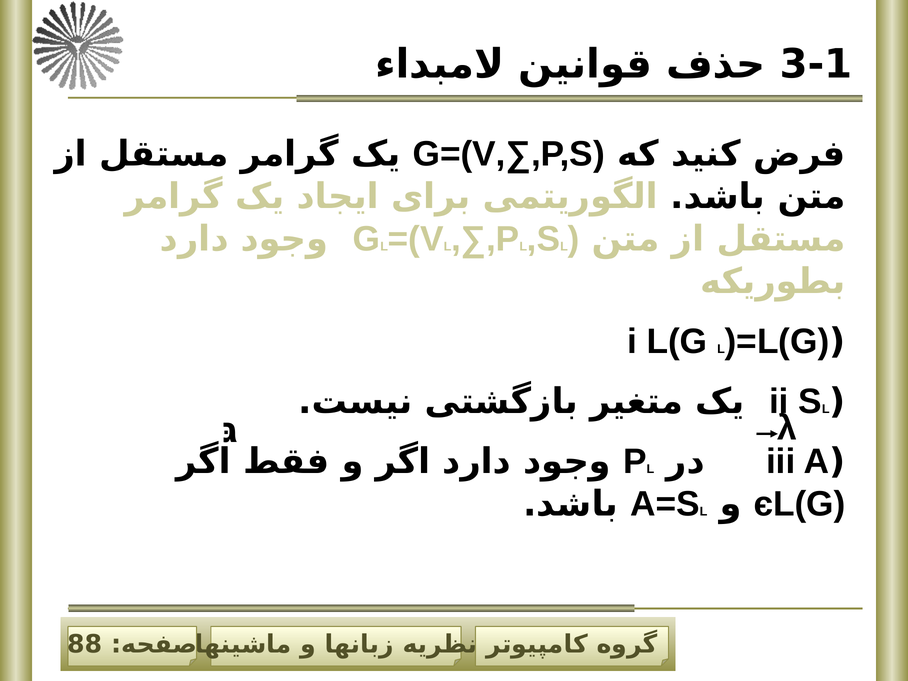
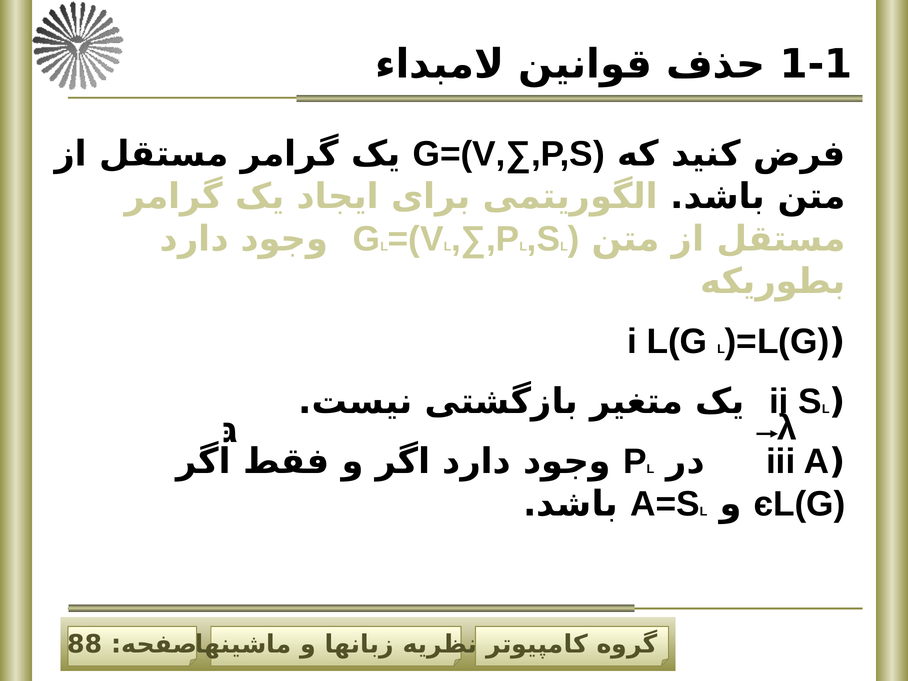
3-1: 3-1 -> 1-1
